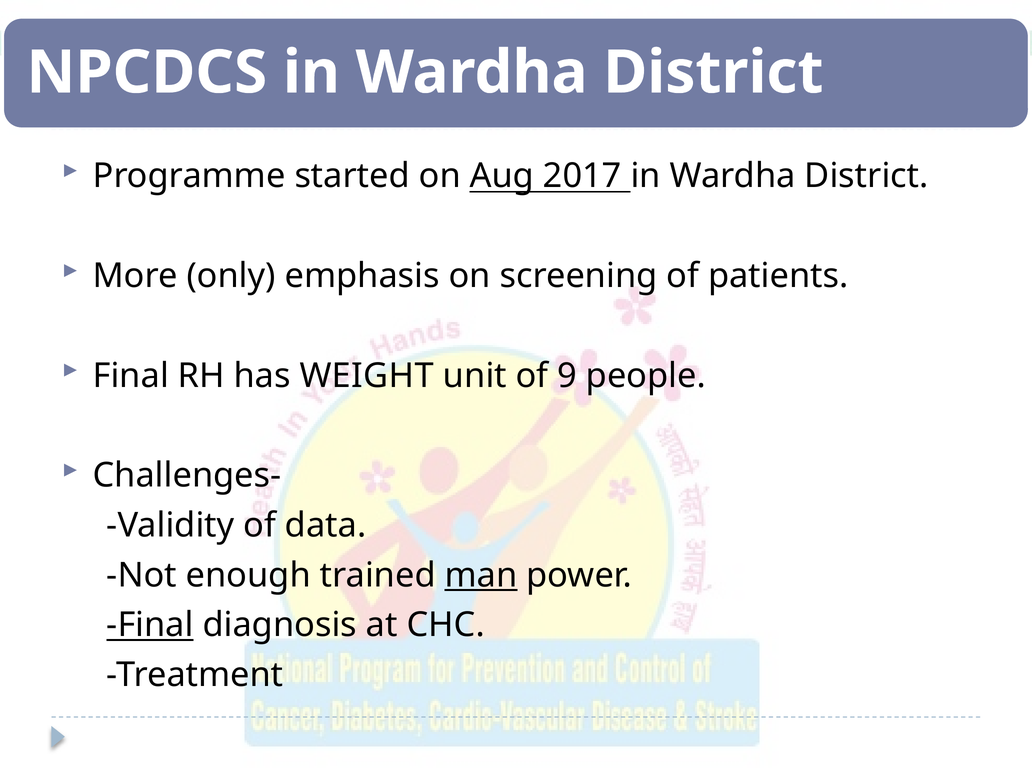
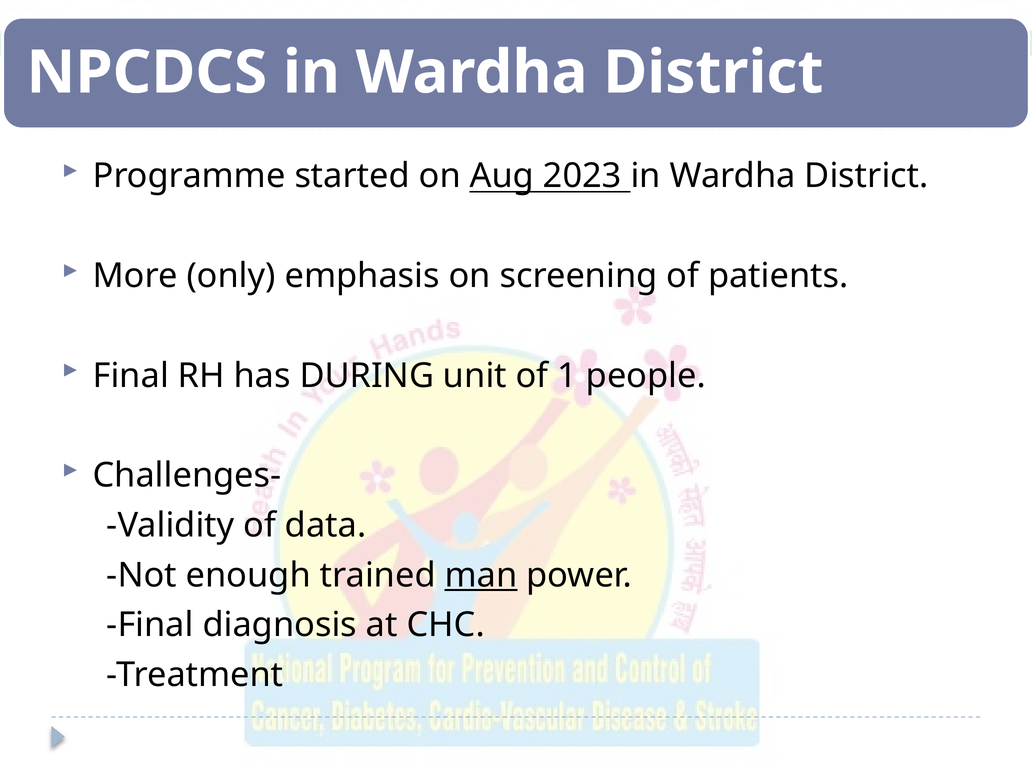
2017: 2017 -> 2023
WEIGHT: WEIGHT -> DURING
9: 9 -> 1
Final at (150, 625) underline: present -> none
